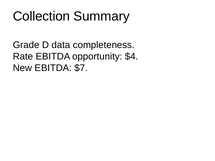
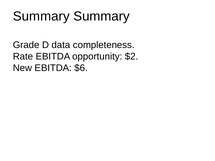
Collection at (41, 16): Collection -> Summary
$4: $4 -> $2
$7: $7 -> $6
